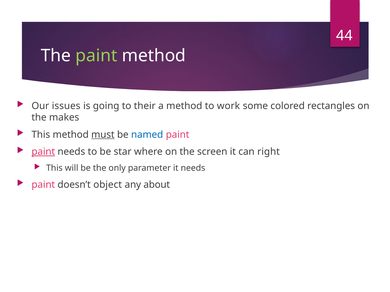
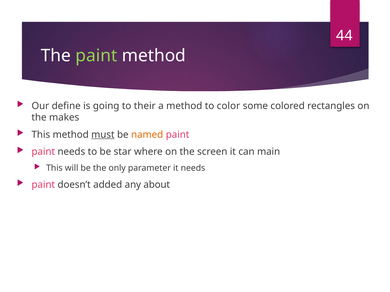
issues: issues -> define
work: work -> color
named colour: blue -> orange
paint at (43, 152) underline: present -> none
right: right -> main
object: object -> added
